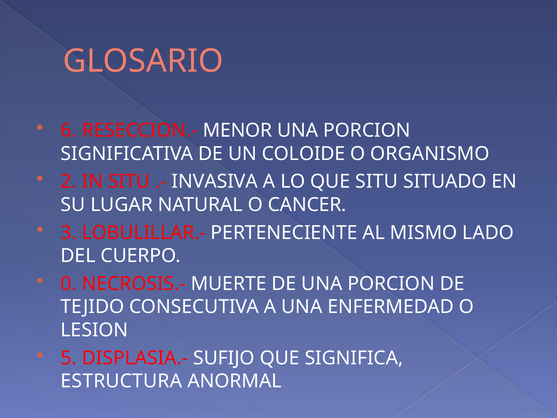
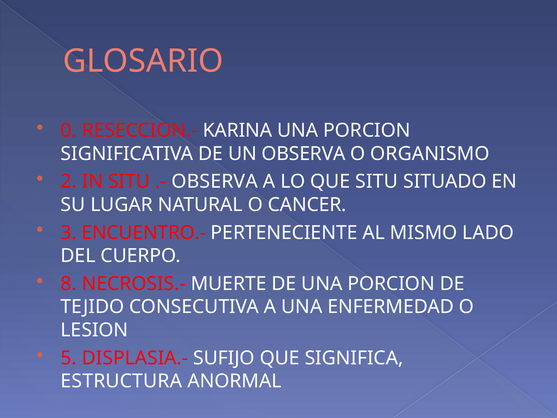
6: 6 -> 0
MENOR: MENOR -> KARINA
UN COLOIDE: COLOIDE -> OBSERVA
INVASIVA at (215, 181): INVASIVA -> OBSERVA
LOBULILLAR.-: LOBULILLAR.- -> ENCUENTRO.-
0: 0 -> 8
